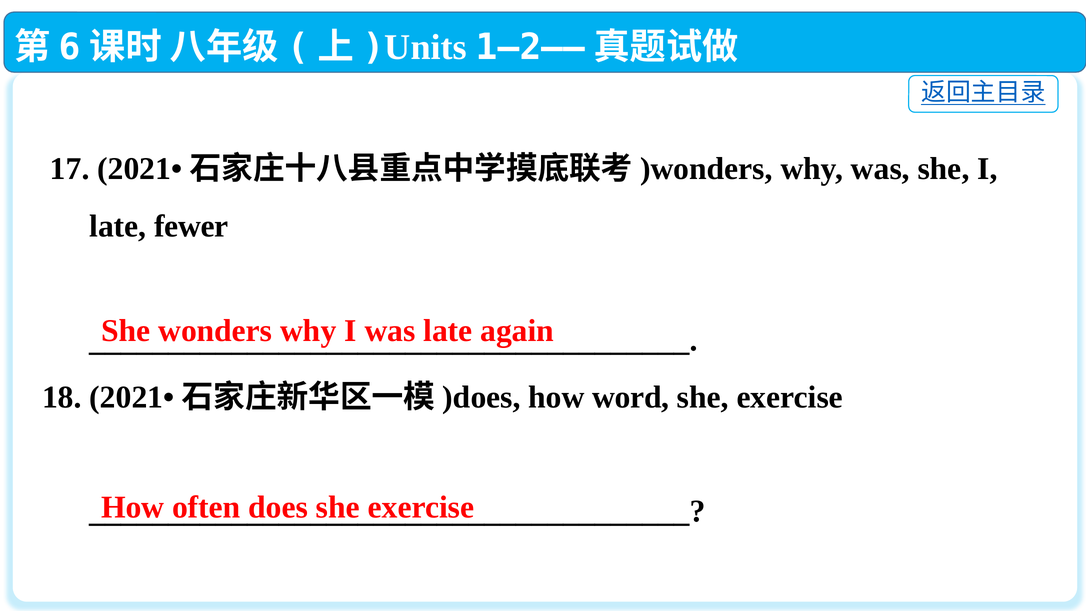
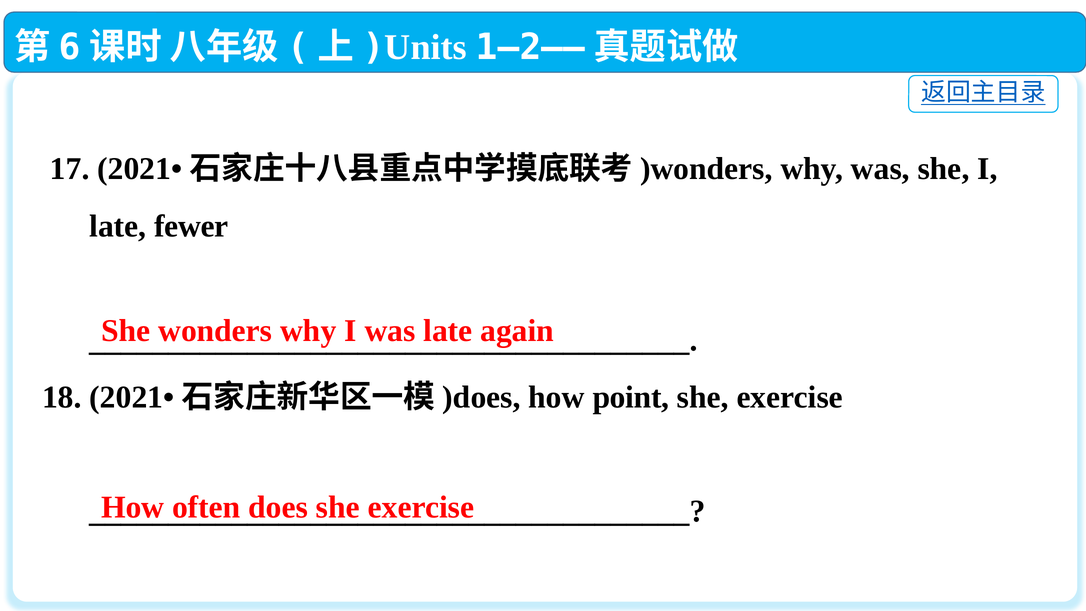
word: word -> point
